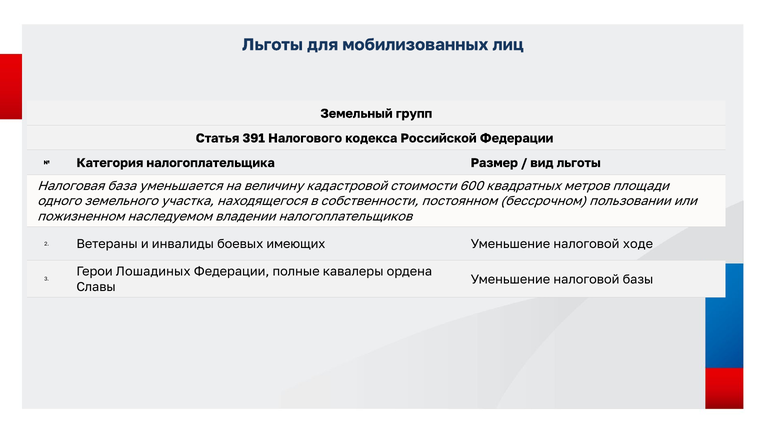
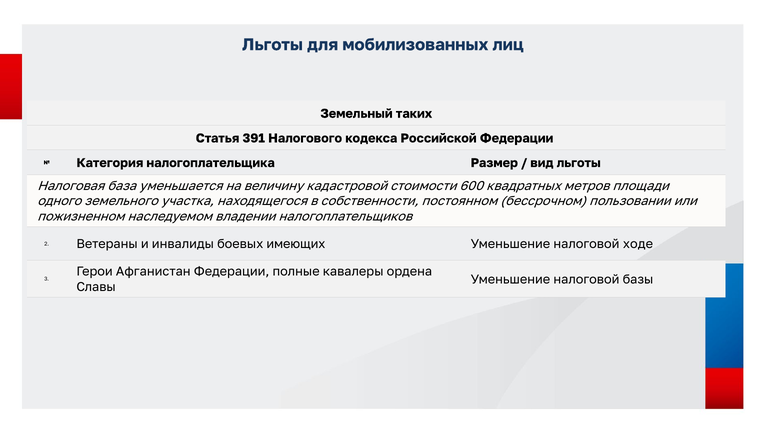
групп: групп -> таких
Лошадиных: Лошадиных -> Афганистан
